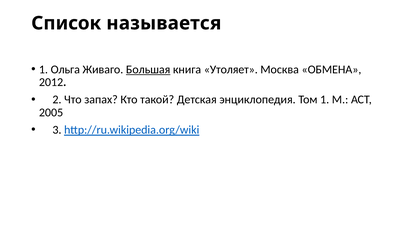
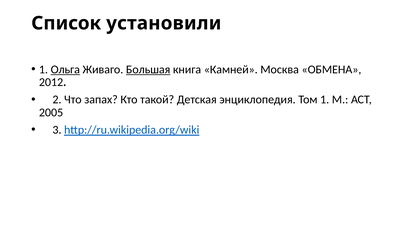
называется: называется -> установили
Ольга underline: none -> present
Утоляет: Утоляет -> Камней
